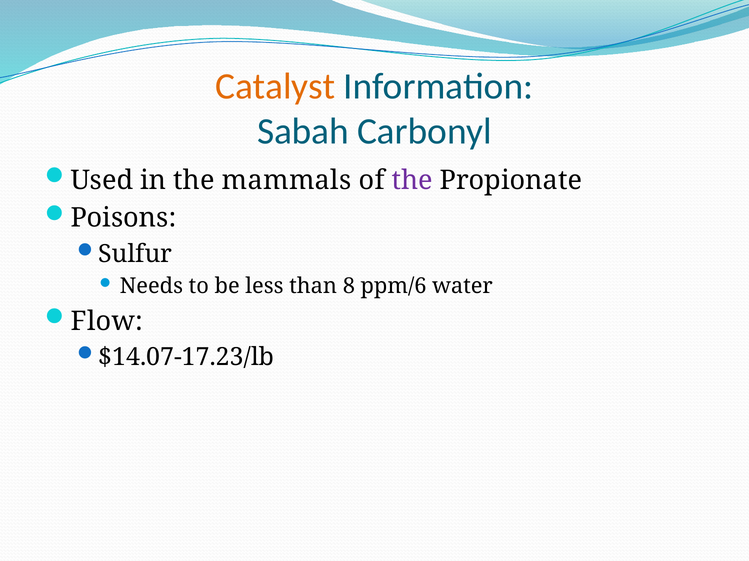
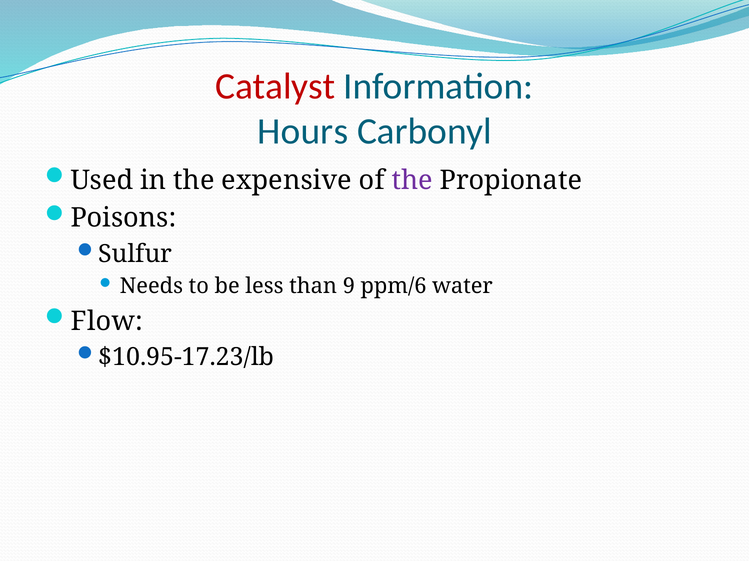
Catalyst colour: orange -> red
Sabah: Sabah -> Hours
mammals: mammals -> expensive
8: 8 -> 9
$14.07-17.23/lb: $14.07-17.23/lb -> $10.95-17.23/lb
